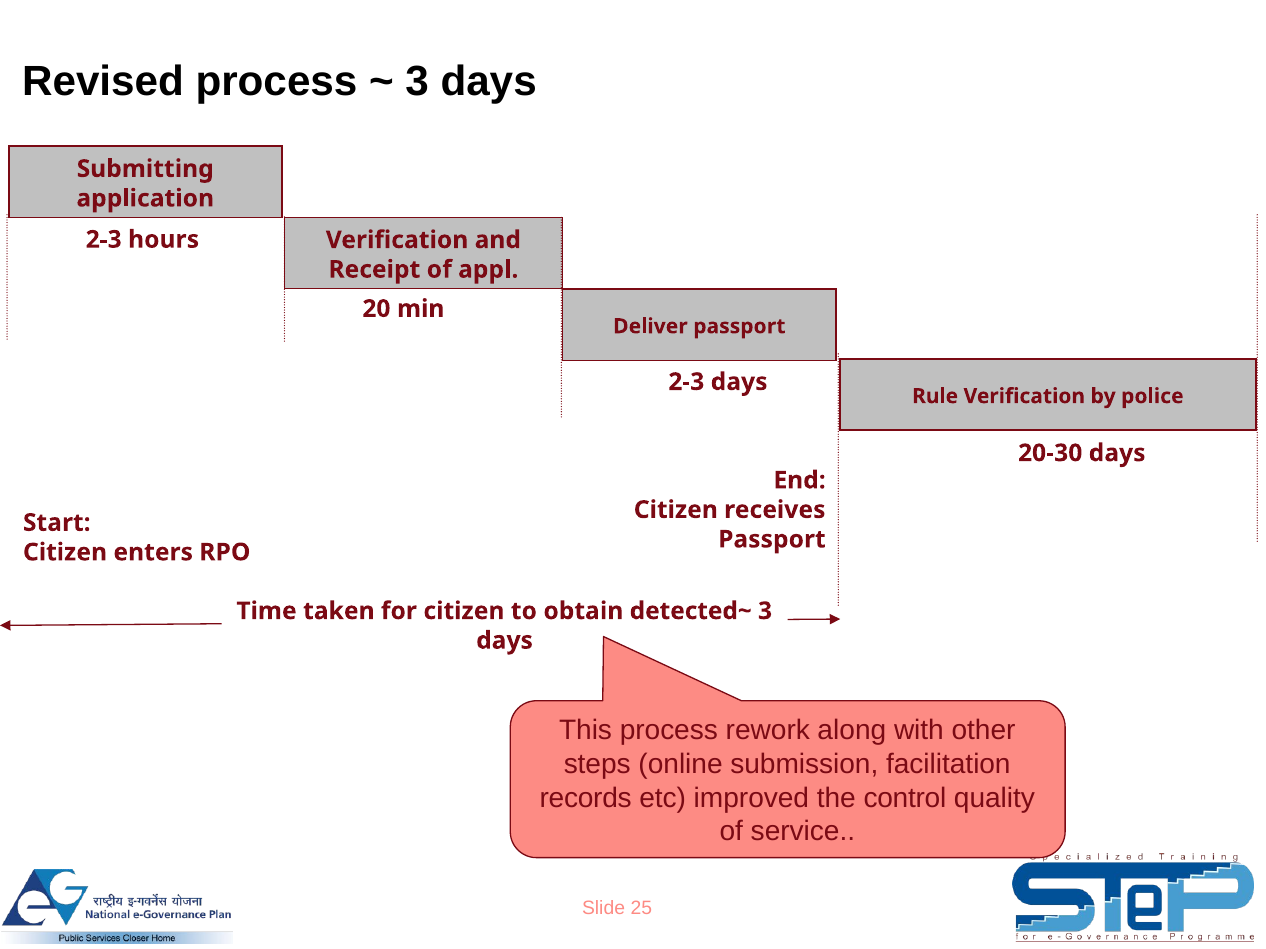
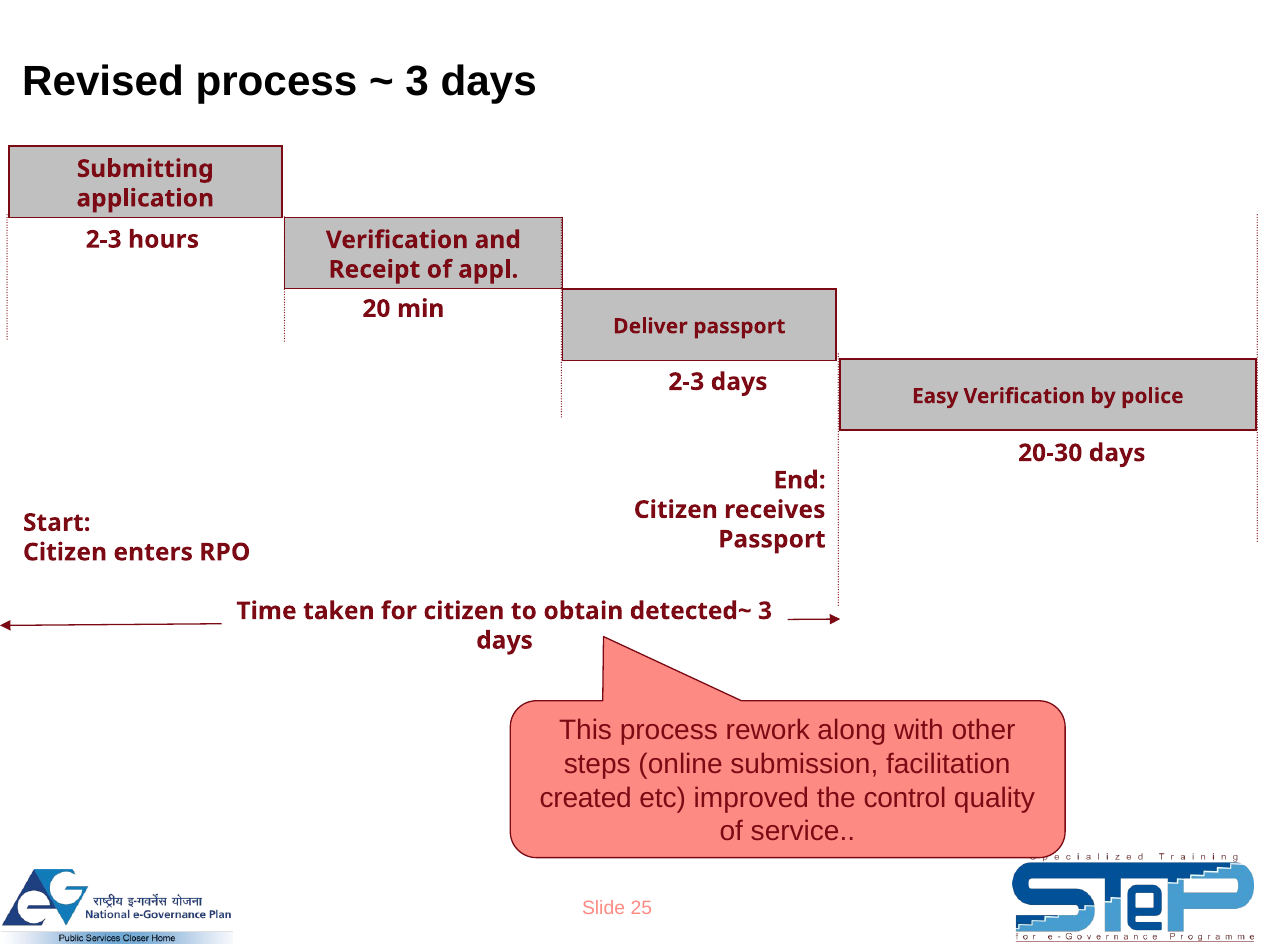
Rule: Rule -> Easy
records: records -> created
